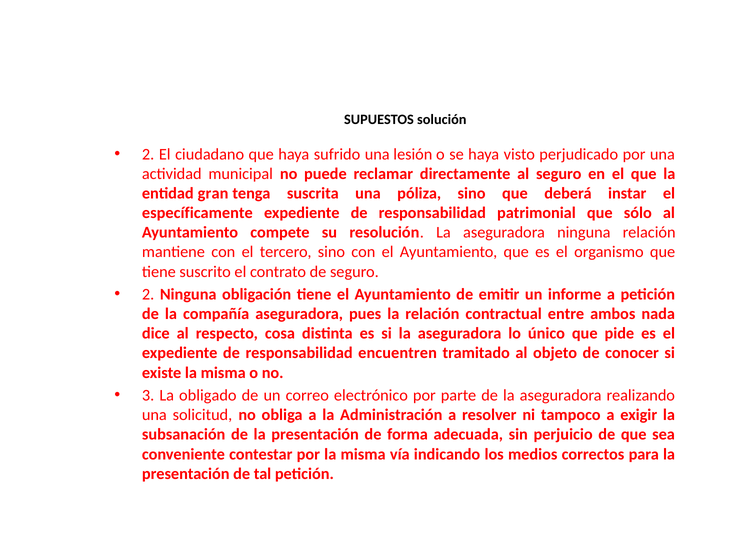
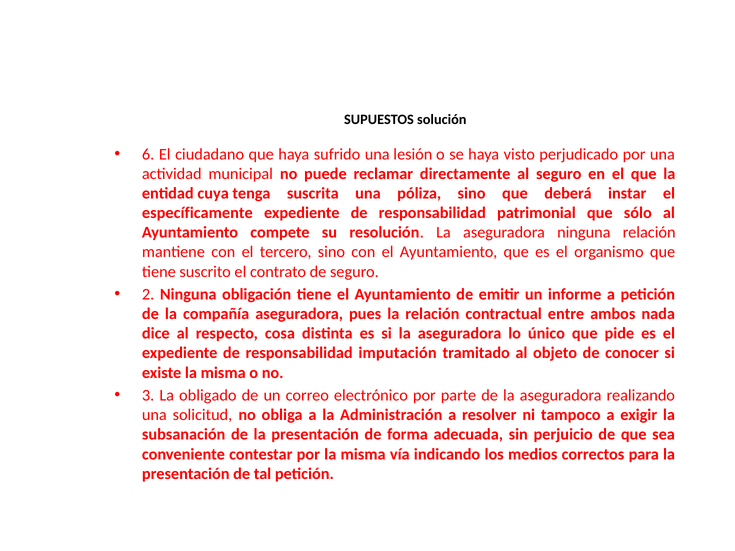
2 at (148, 154): 2 -> 6
gran: gran -> cuya
encuentren: encuentren -> imputación
